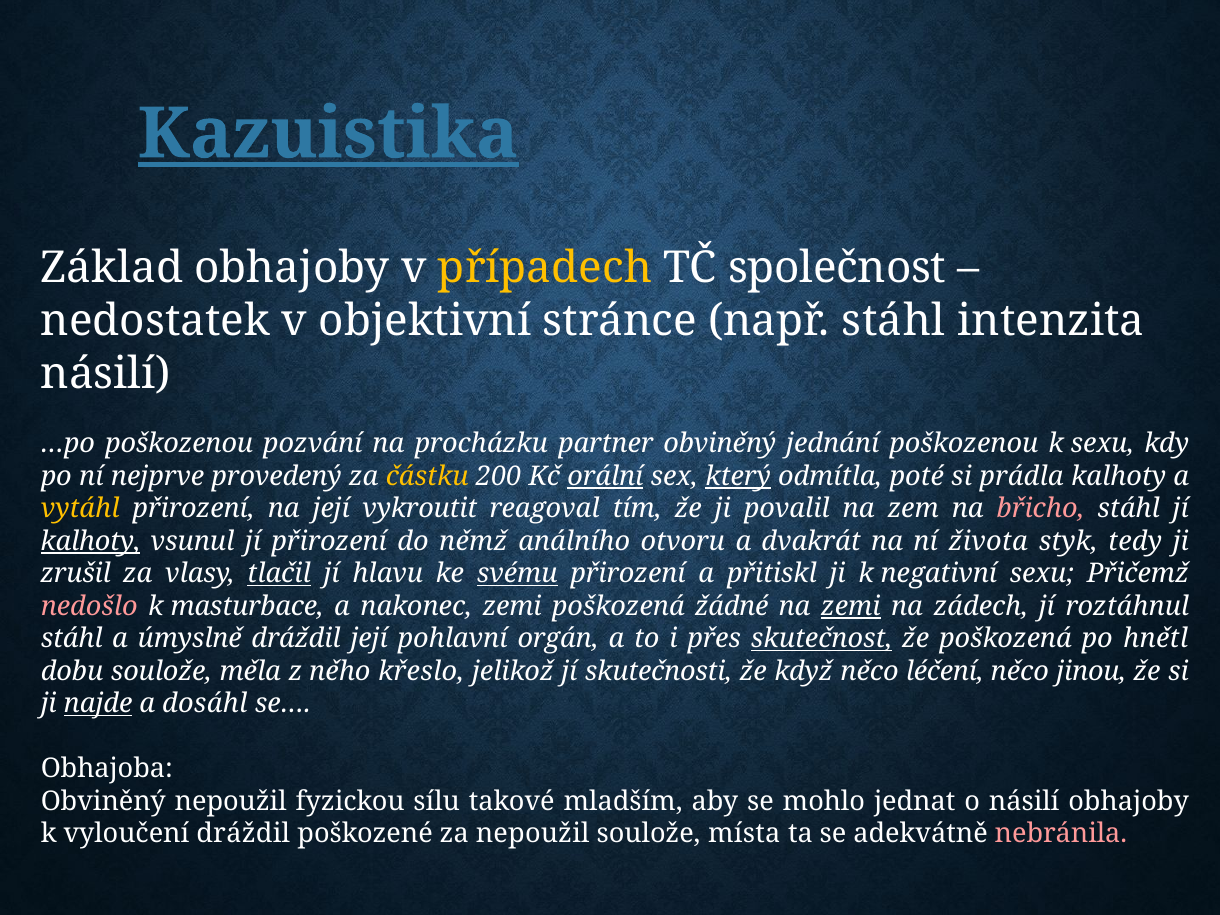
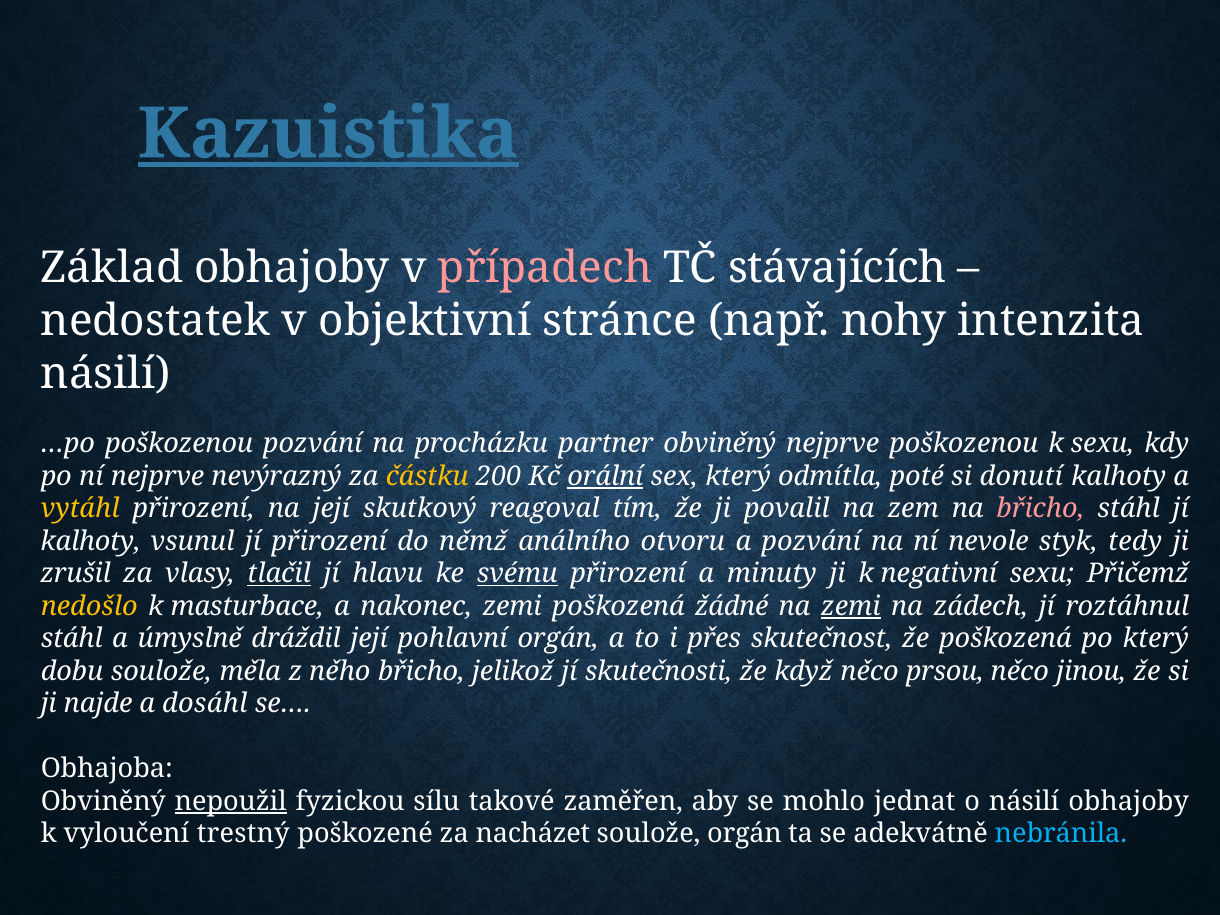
případech colour: yellow -> pink
společnost: společnost -> stávajících
např stáhl: stáhl -> nohy
obviněný jednání: jednání -> nejprve
provedený: provedený -> nevýrazný
který at (738, 476) underline: present -> none
prádla: prádla -> donutí
vykroutit: vykroutit -> skutkový
kalhoty at (91, 541) underline: present -> none
a dvakrát: dvakrát -> pozvání
života: života -> nevole
přitiskl: přitiskl -> minuty
nedošlo colour: pink -> yellow
skutečnost underline: present -> none
po hnětl: hnětl -> který
něho křeslo: křeslo -> břicho
léčení: léčení -> prsou
najde underline: present -> none
nepoužil at (231, 801) underline: none -> present
mladším: mladším -> zaměřen
vyloučení dráždil: dráždil -> trestný
za nepoužil: nepoužil -> nacházet
soulože místa: místa -> orgán
nebránila colour: pink -> light blue
